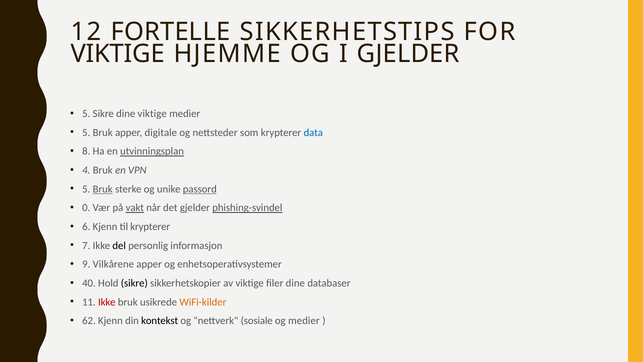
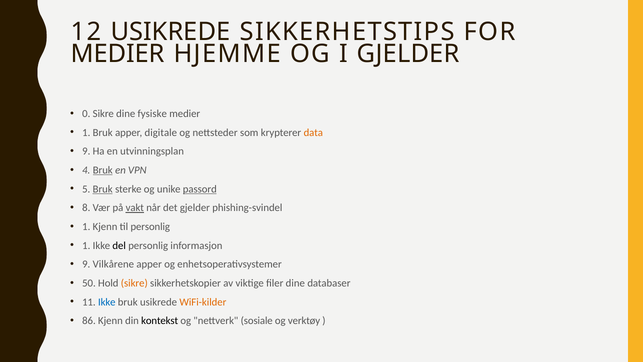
12 FORTELLE: FORTELLE -> USIKREDE
VIKTIGE at (118, 54): VIKTIGE -> MEDIER
5 at (86, 114): 5 -> 0
dine viktige: viktige -> fysiske
5 at (86, 132): 5 -> 1
data colour: blue -> orange
8 at (86, 151): 8 -> 9
utvinningsplan underline: present -> none
Bruk at (103, 170) underline: none -> present
0: 0 -> 8
phishing-svindel underline: present -> none
6 at (86, 226): 6 -> 1
til krypterer: krypterer -> personlig
7 at (86, 245): 7 -> 1
40: 40 -> 50
sikre at (134, 283) colour: black -> orange
Ikke at (107, 302) colour: red -> blue
62: 62 -> 86
og medier: medier -> verktøy
